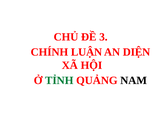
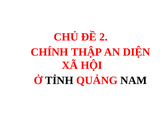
3: 3 -> 2
LUẬN: LUẬN -> THẬP
TỈNH colour: green -> black
